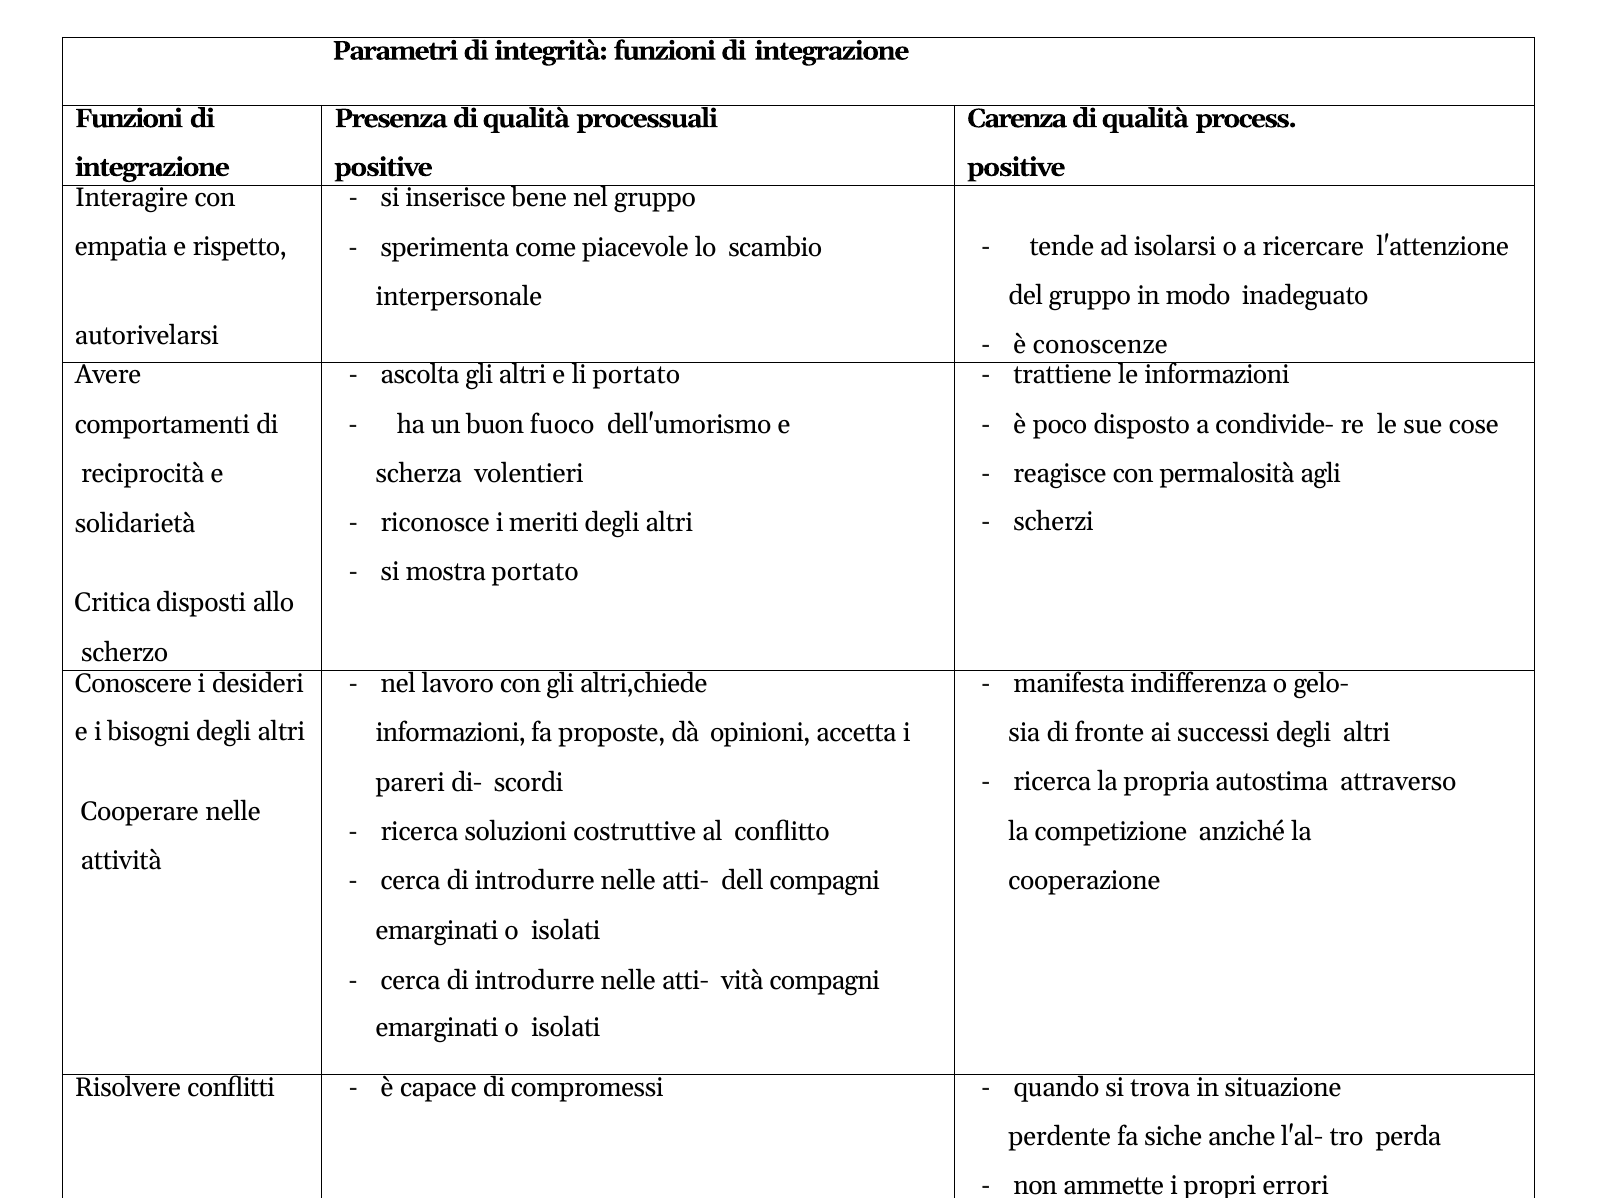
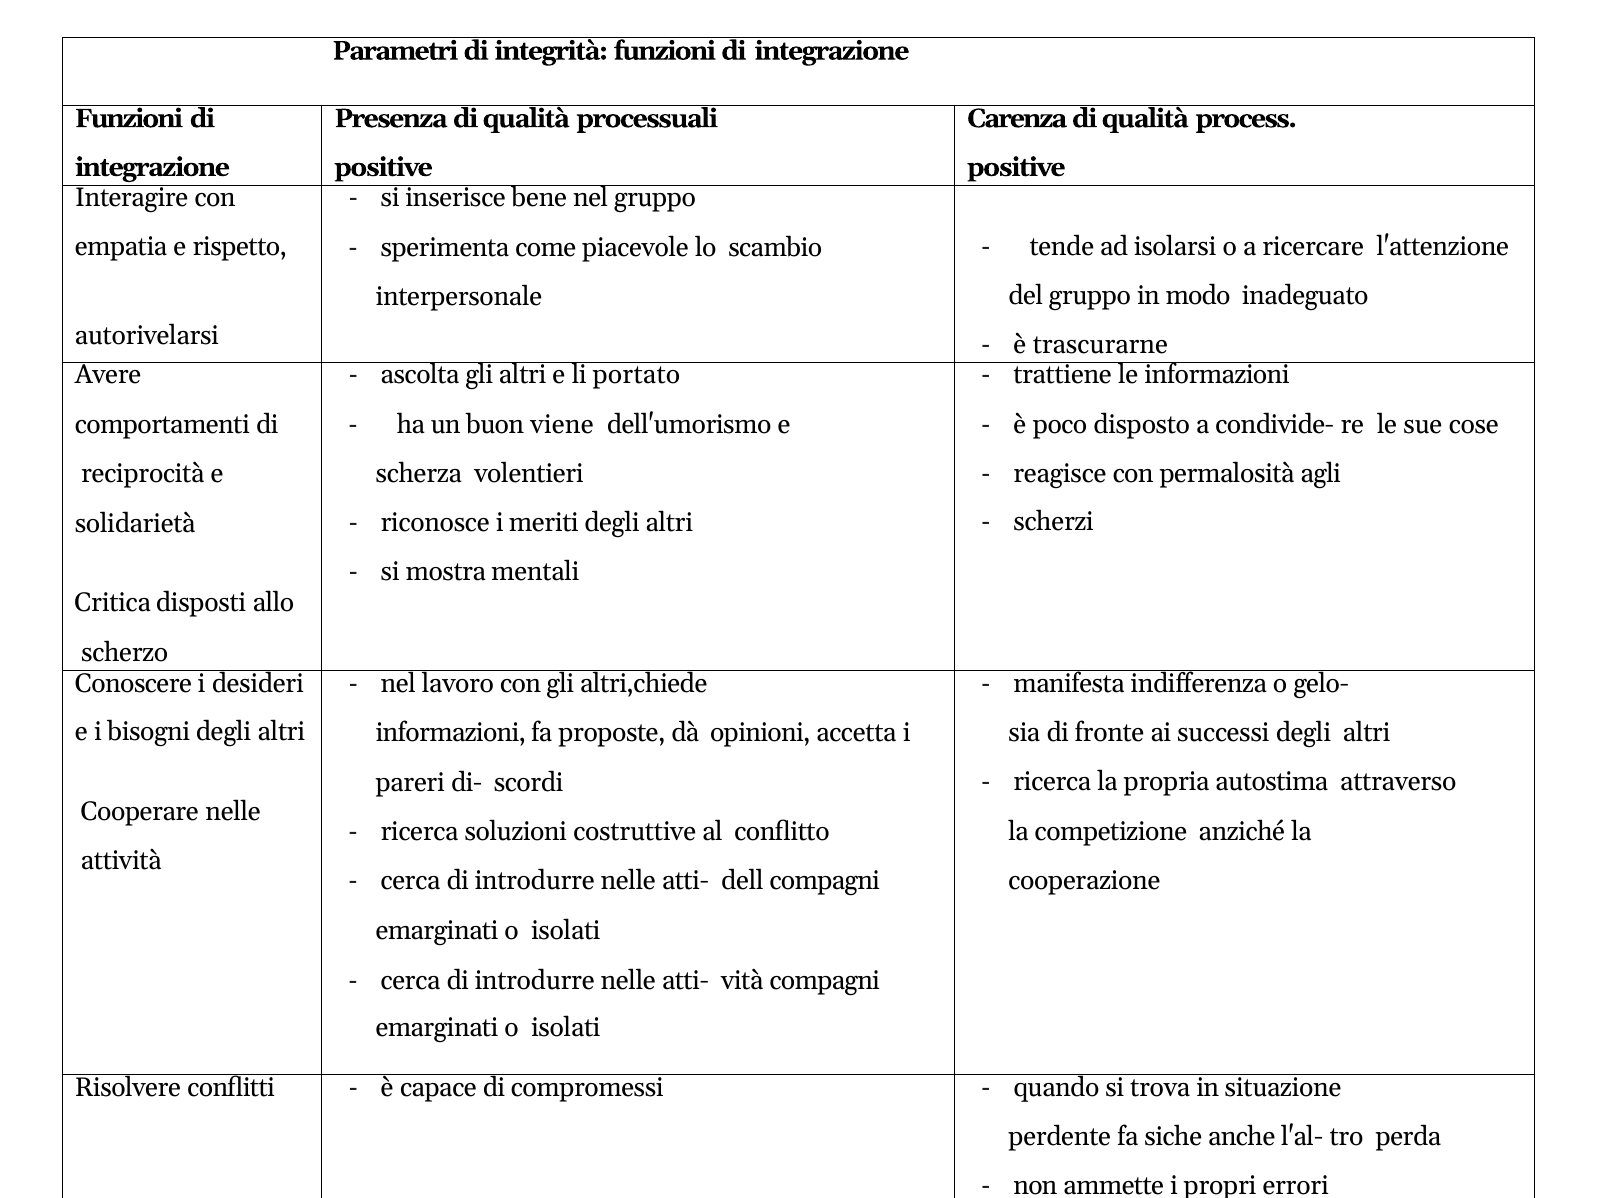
conoscenze: conoscenze -> trascurarne
fuoco: fuoco -> viene
mostra portato: portato -> mentali
